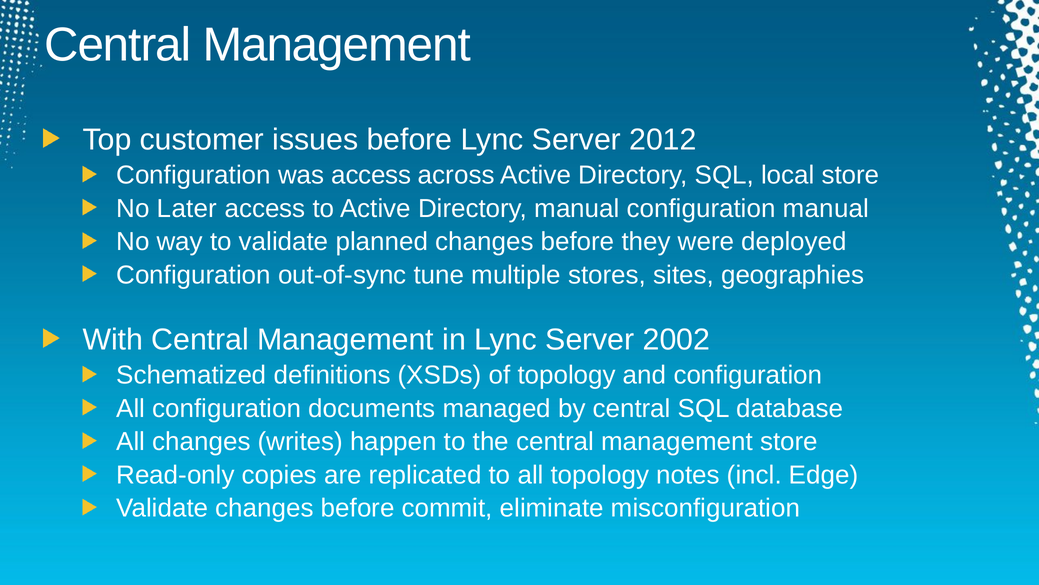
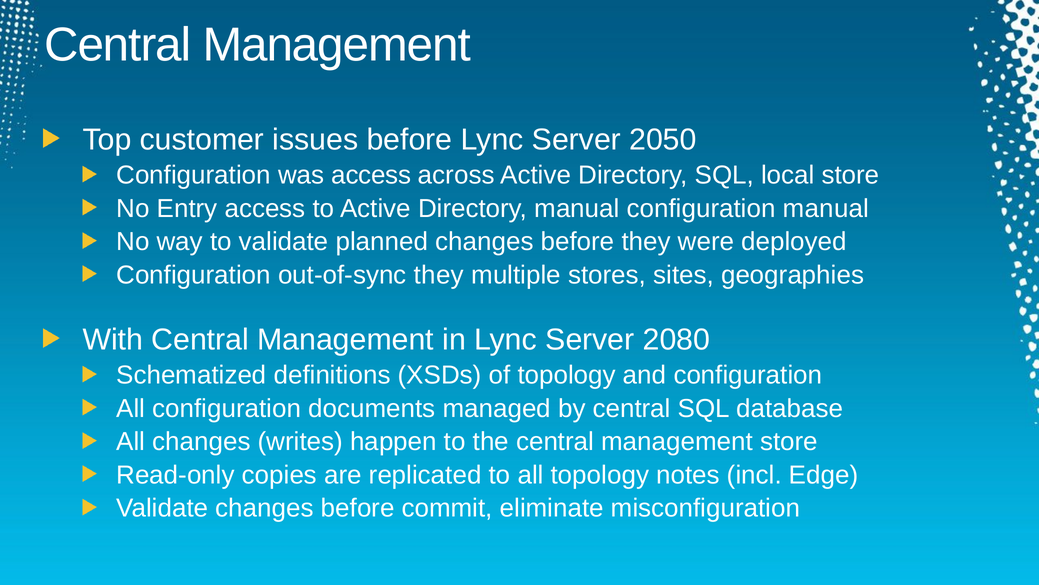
2012: 2012 -> 2050
Later: Later -> Entry
out-of-sync tune: tune -> they
2002: 2002 -> 2080
